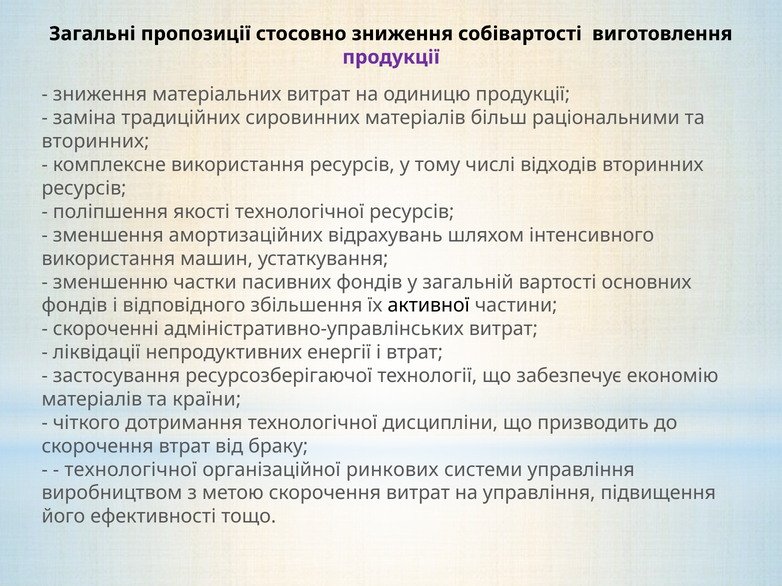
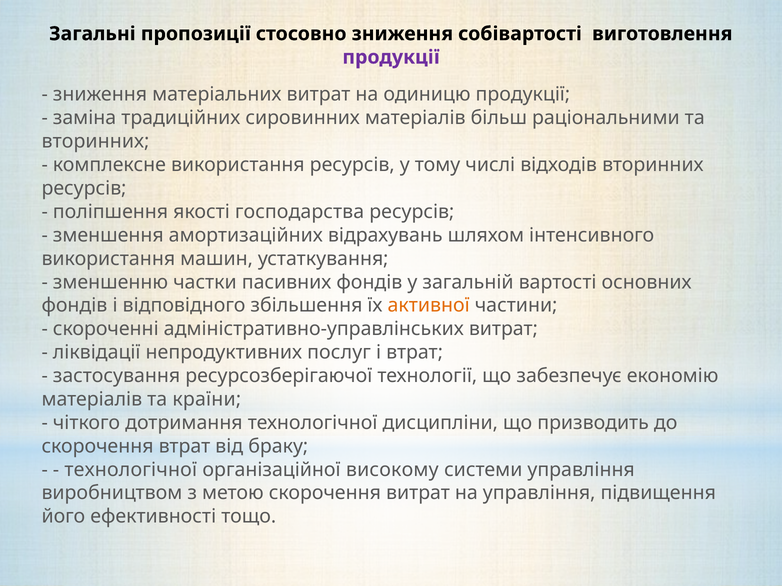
якості технологічної: технологічної -> господарства
активної colour: black -> orange
енергії: енергії -> послуг
ринкових: ринкових -> високому
